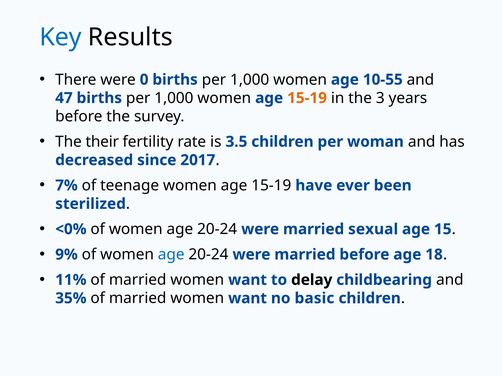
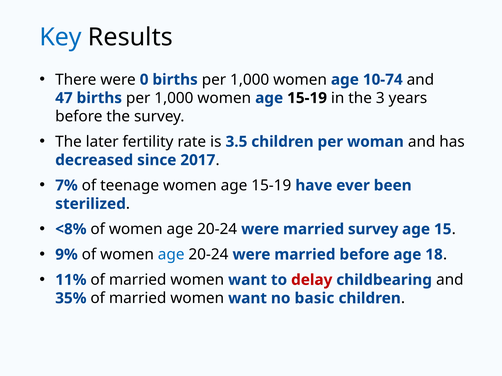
10-55: 10-55 -> 10-74
15-19 at (307, 98) colour: orange -> black
their: their -> later
<0%: <0% -> <8%
married sexual: sexual -> survey
delay colour: black -> red
